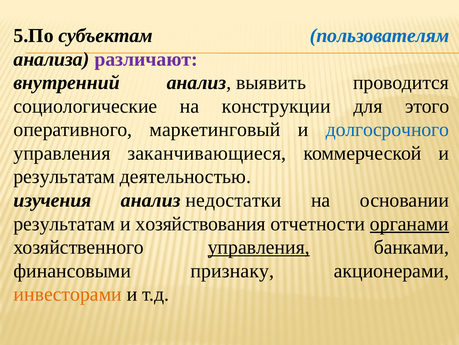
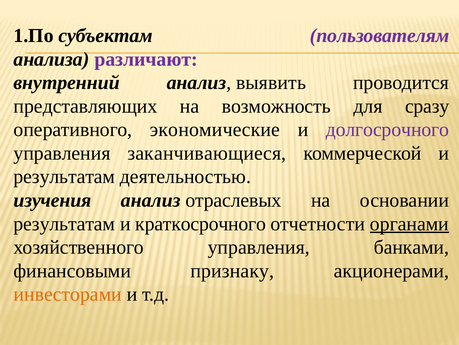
5.По: 5.По -> 1.По
пользователям colour: blue -> purple
социологические: социологические -> представляющих
конструкции: конструкции -> возможность
этого: этого -> сразу
маркетинговый: маркетинговый -> экономические
долгосрочного colour: blue -> purple
недостатки: недостатки -> отраслевых
хозяйствования: хозяйствования -> краткосрочного
управления at (259, 247) underline: present -> none
